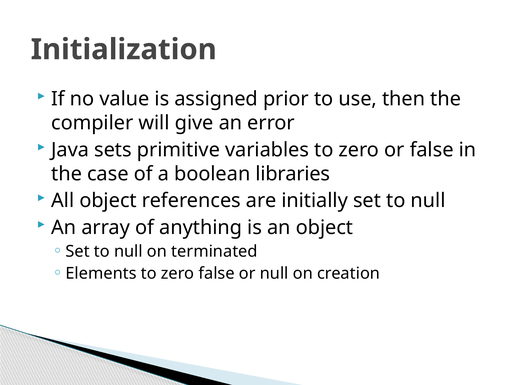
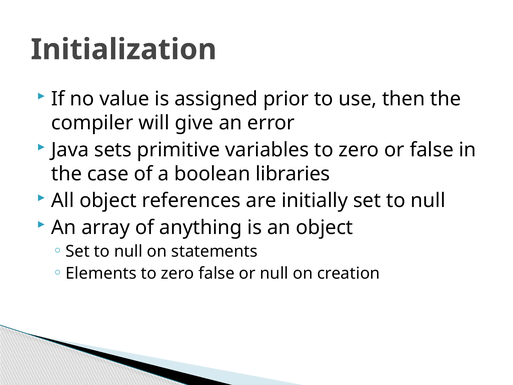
terminated: terminated -> statements
